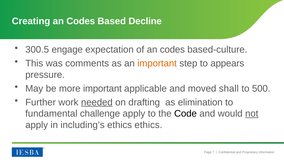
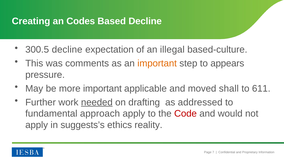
300.5 engage: engage -> decline
of an codes: codes -> illegal
500: 500 -> 611
elimination: elimination -> addressed
challenge: challenge -> approach
Code colour: black -> red
not underline: present -> none
including’s: including’s -> suggests’s
ethics ethics: ethics -> reality
